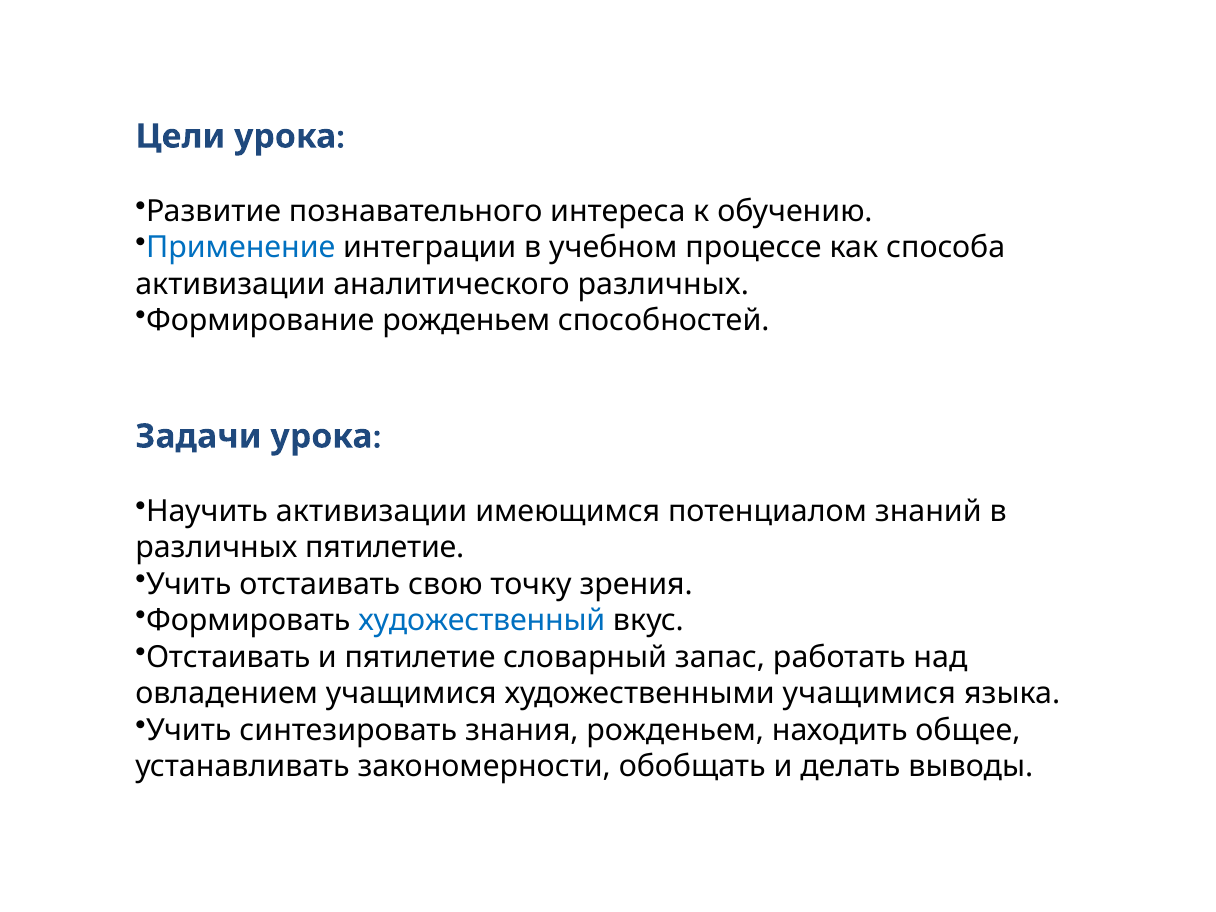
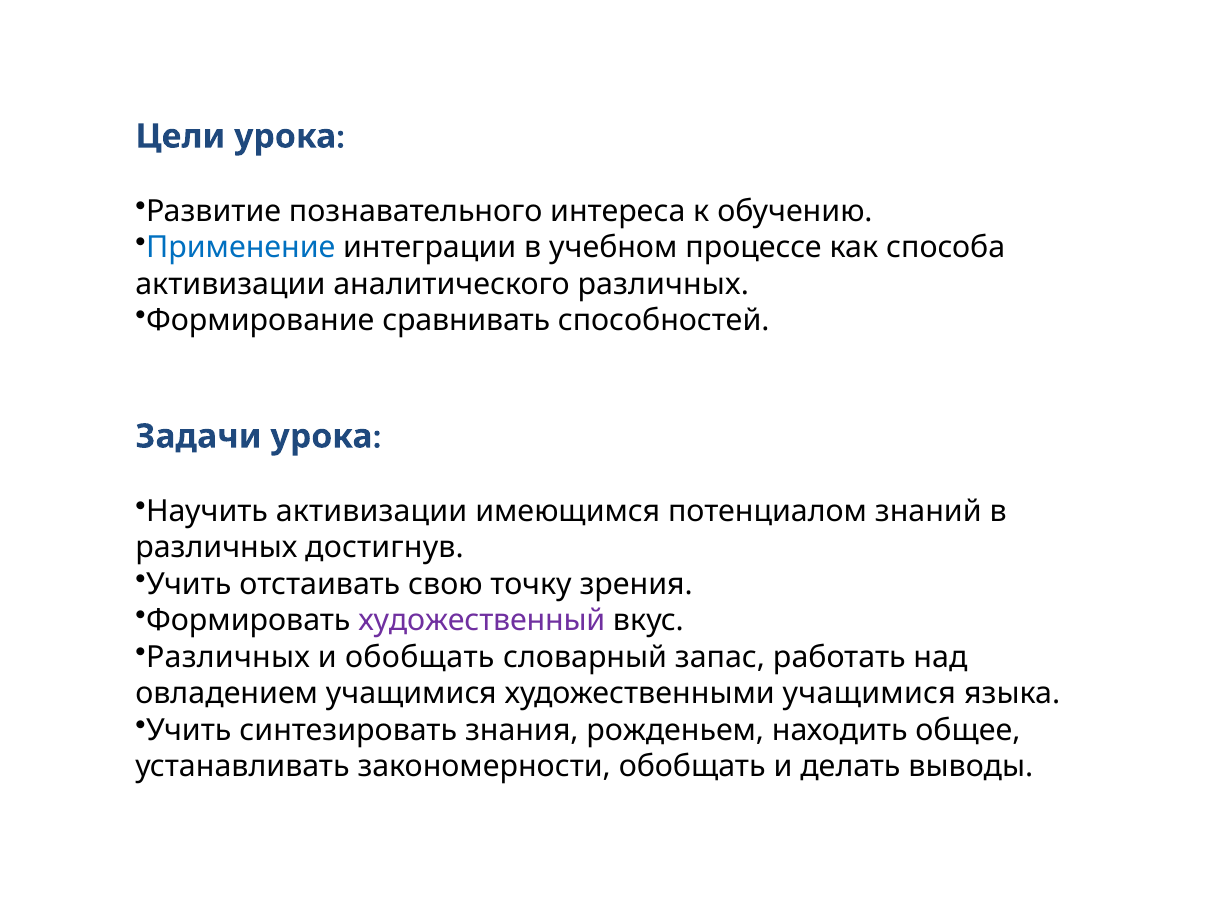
Формирование рожденьем: рожденьем -> сравнивать
различных пятилетие: пятилетие -> достигнув
художественный colour: blue -> purple
Отстаивать at (228, 657): Отстаивать -> Различных
и пятилетие: пятилетие -> обобщать
